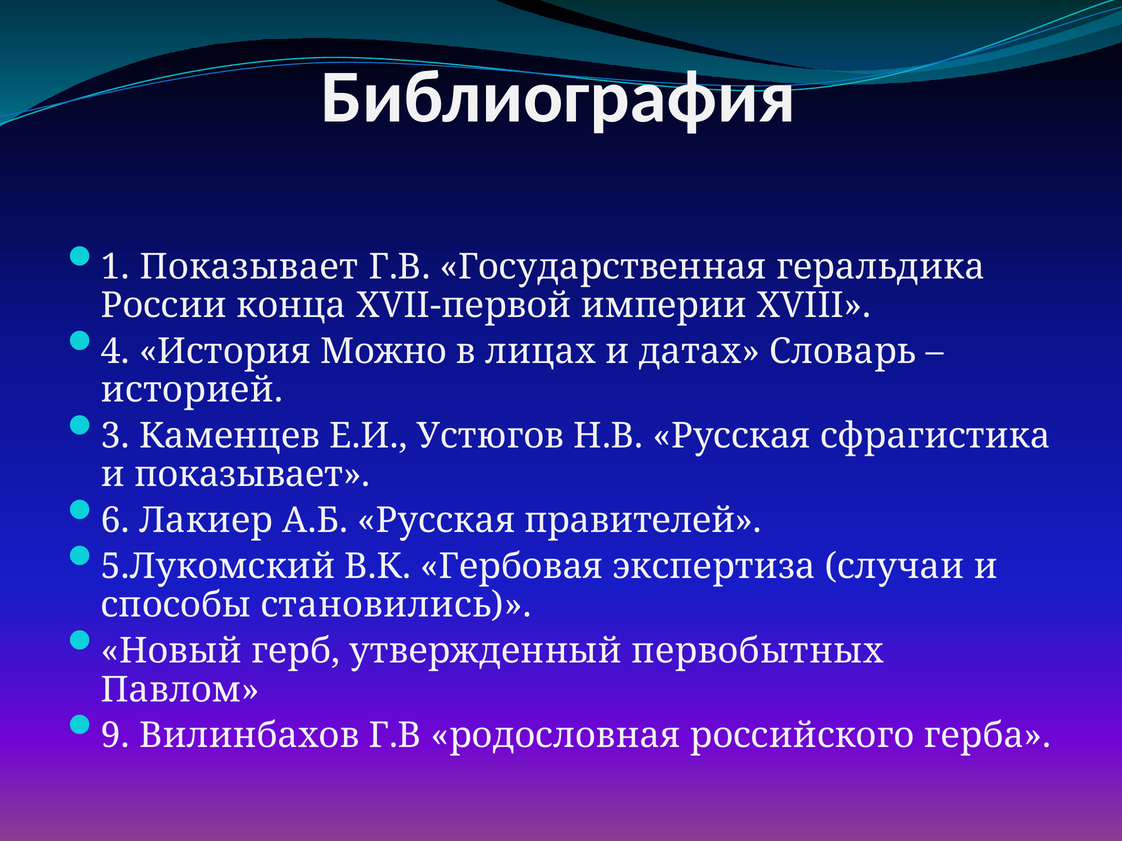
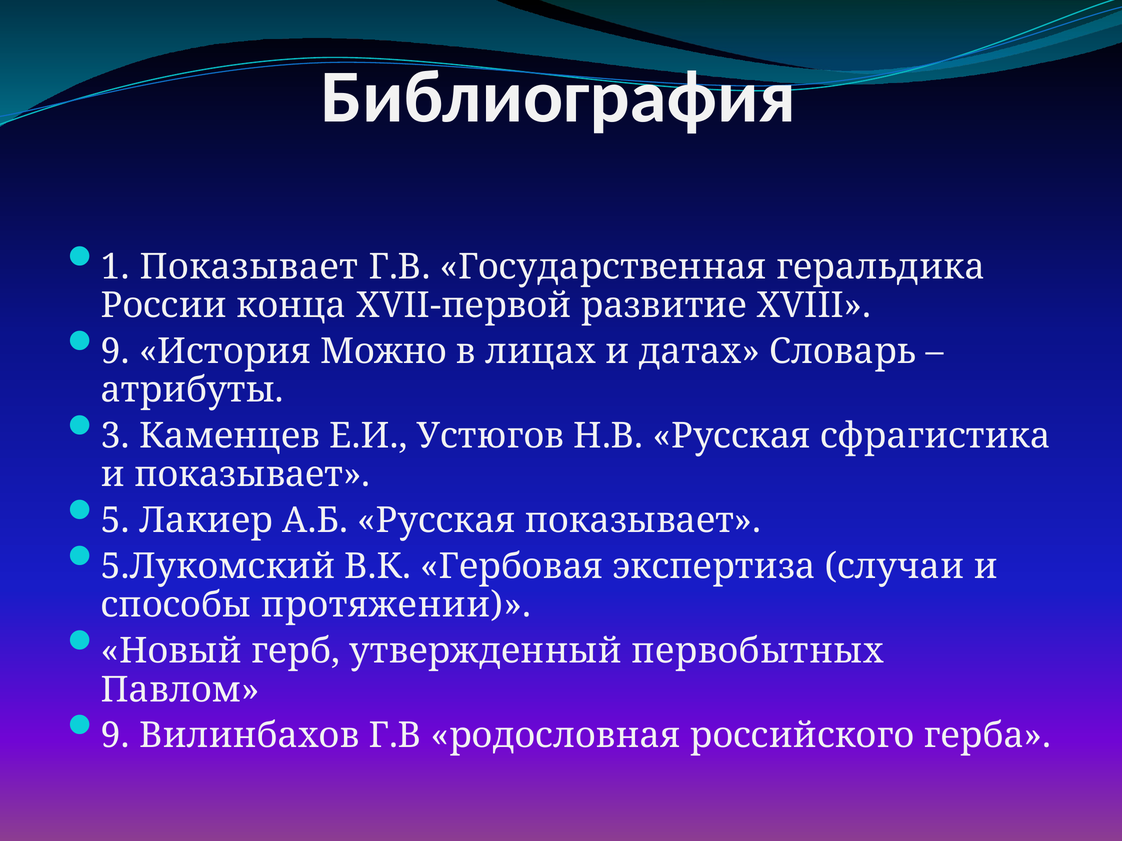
империи: империи -> развитие
4 at (115, 352): 4 -> 9
историей: историей -> атрибуты
6: 6 -> 5
Русская правителей: правителей -> показывает
становились: становились -> протяжении
